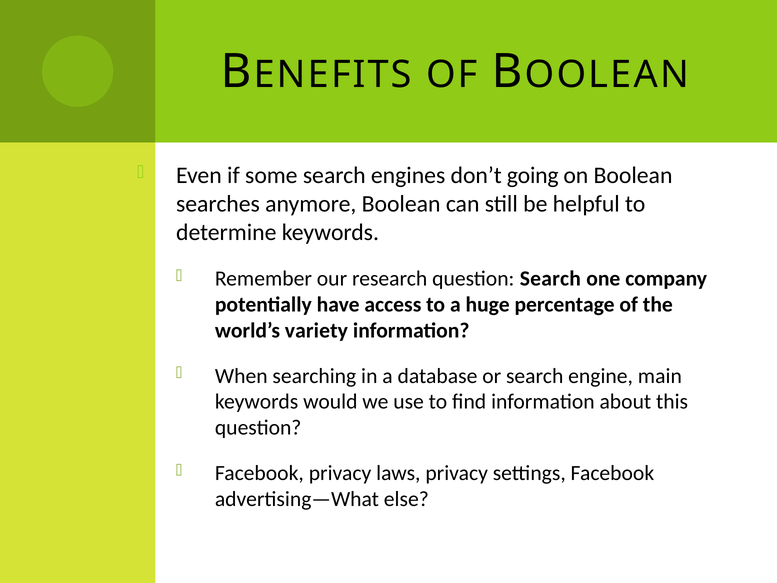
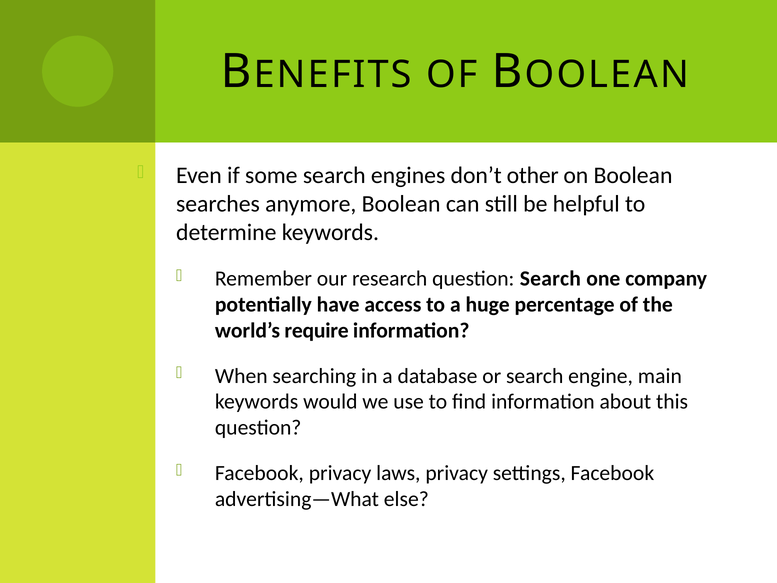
going: going -> other
variety: variety -> require
